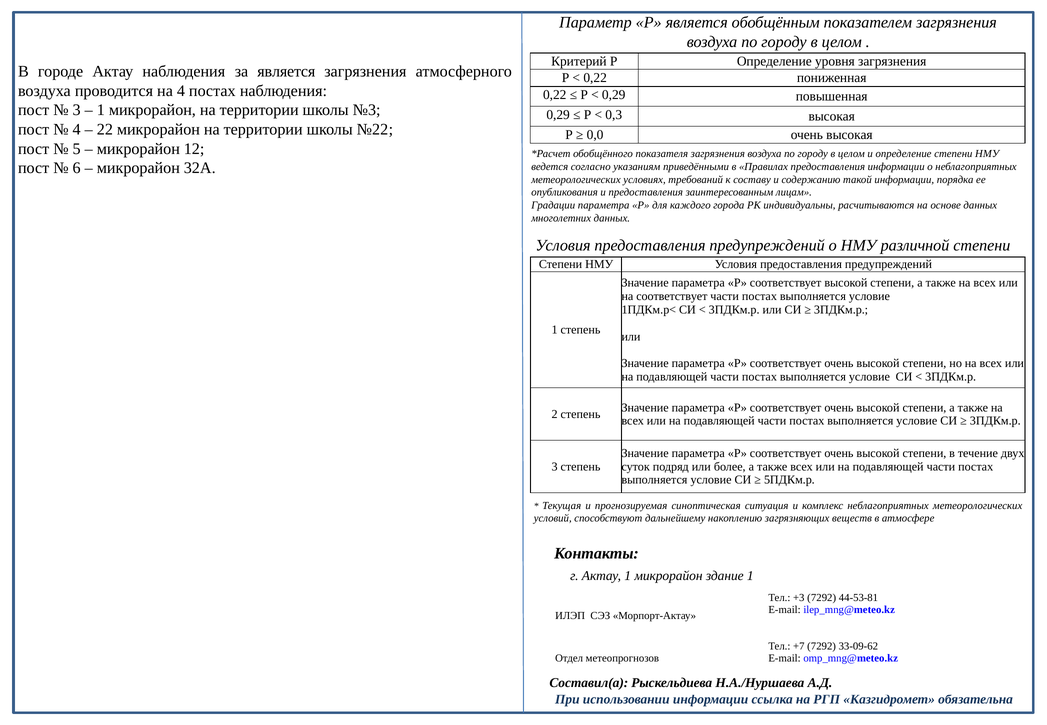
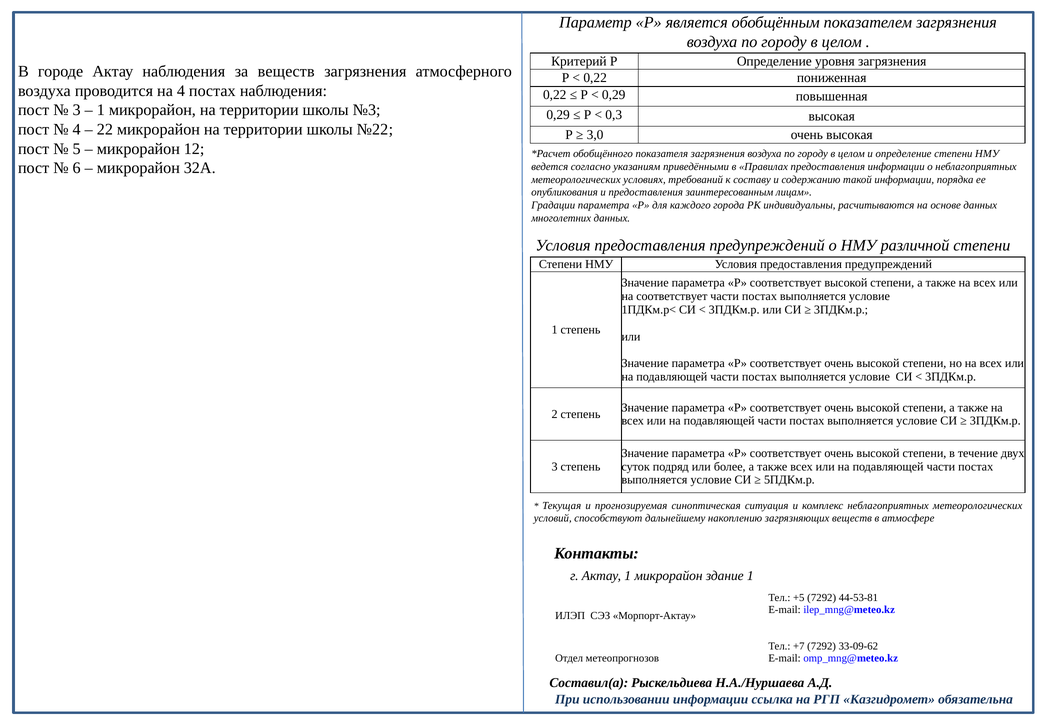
за является: является -> веществ
0,0: 0,0 -> 3,0
+3: +3 -> +5
